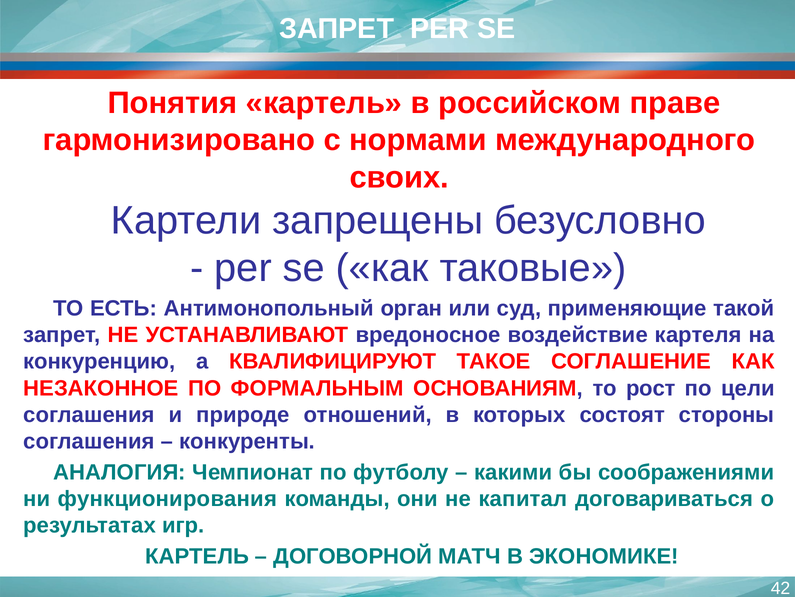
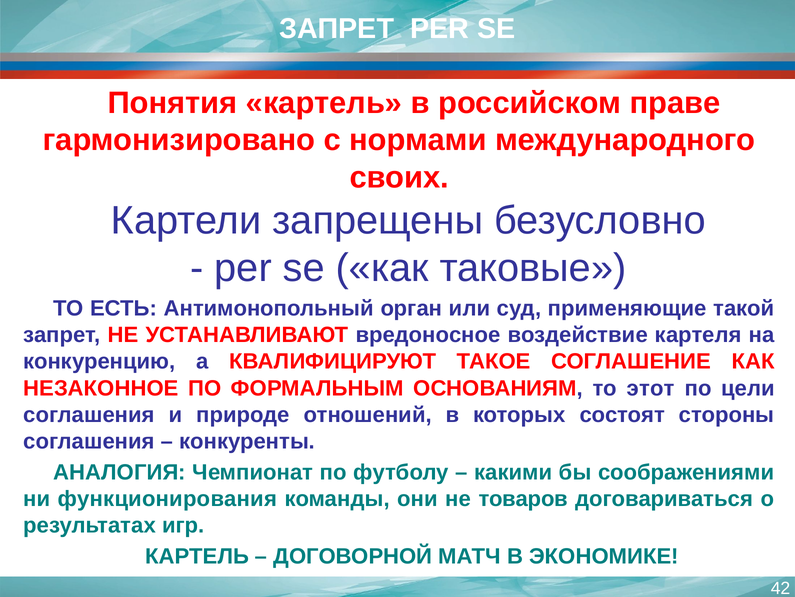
рост: рост -> этот
капитал: капитал -> товаров
